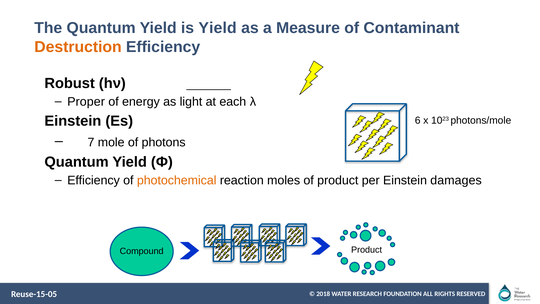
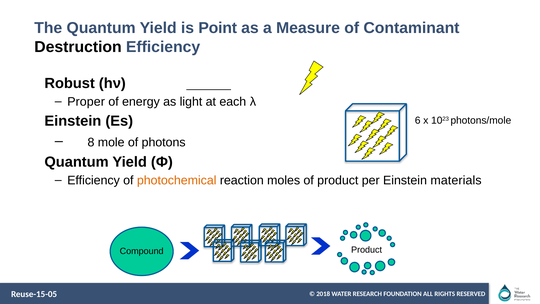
is Yield: Yield -> Point
Destruction colour: orange -> black
7: 7 -> 8
damages: damages -> materials
